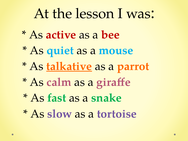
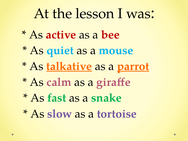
parrot underline: none -> present
